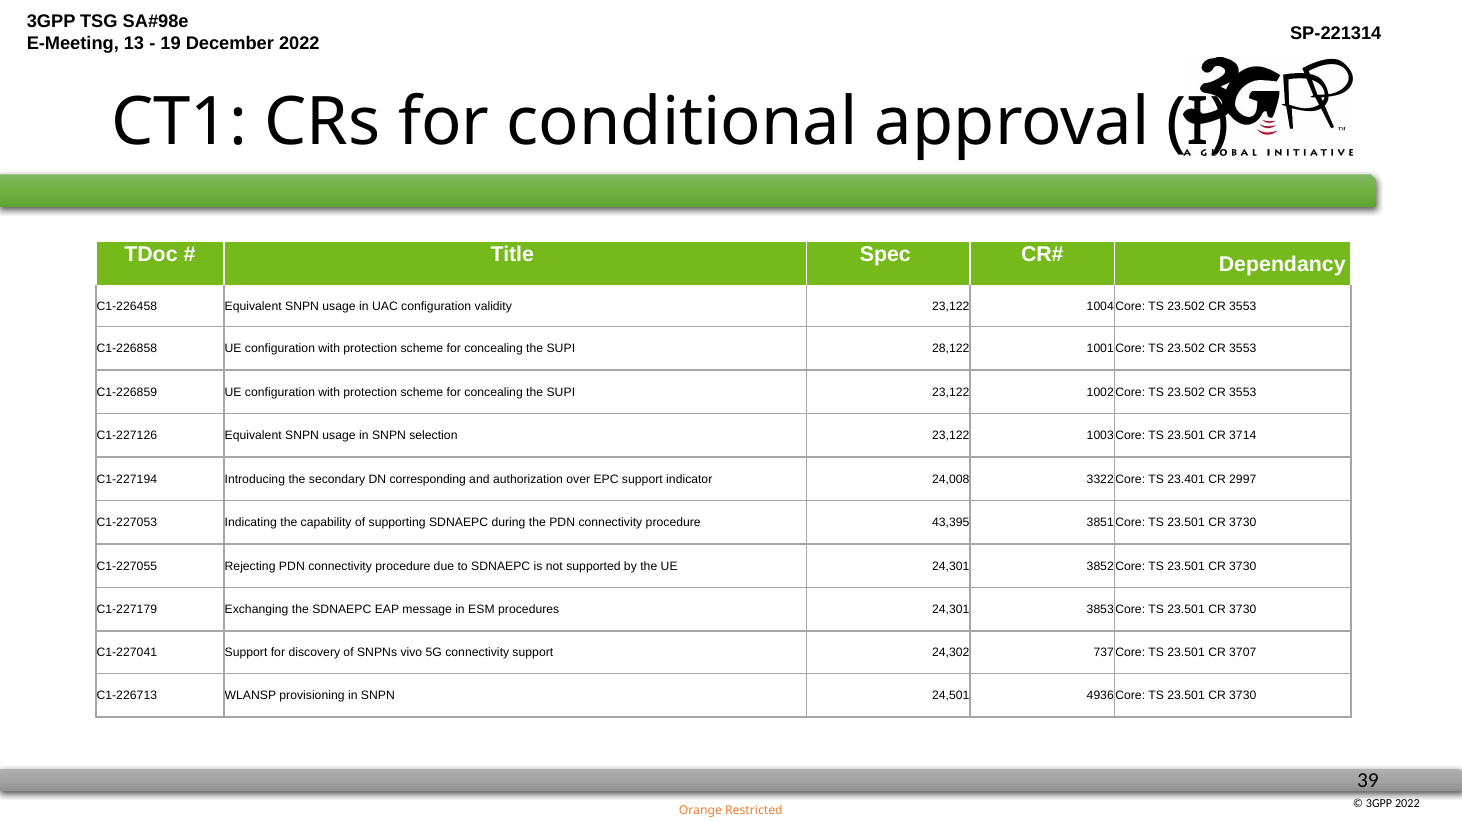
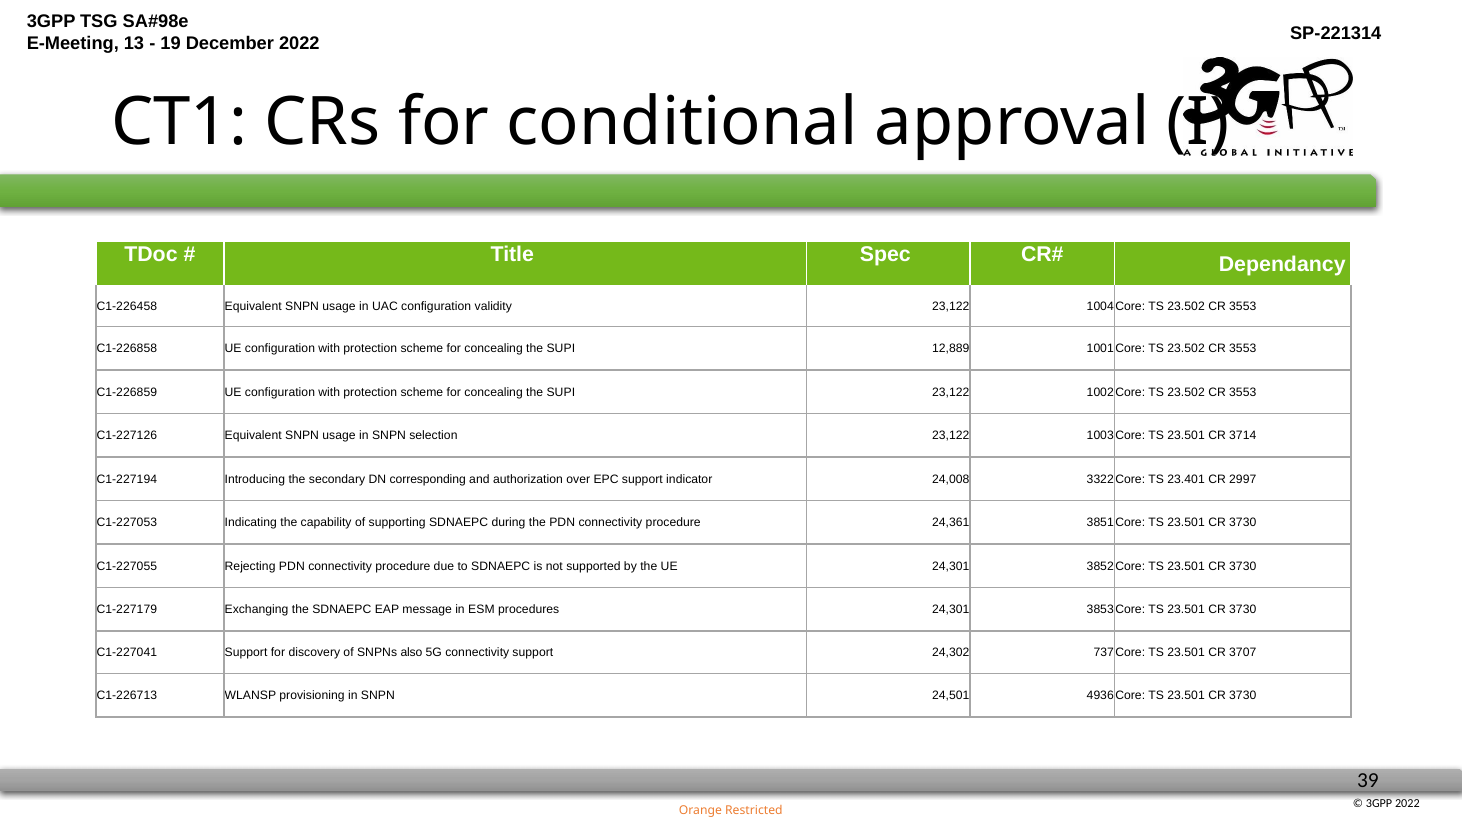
28,122: 28,122 -> 12,889
43,395: 43,395 -> 24,361
vivo: vivo -> also
